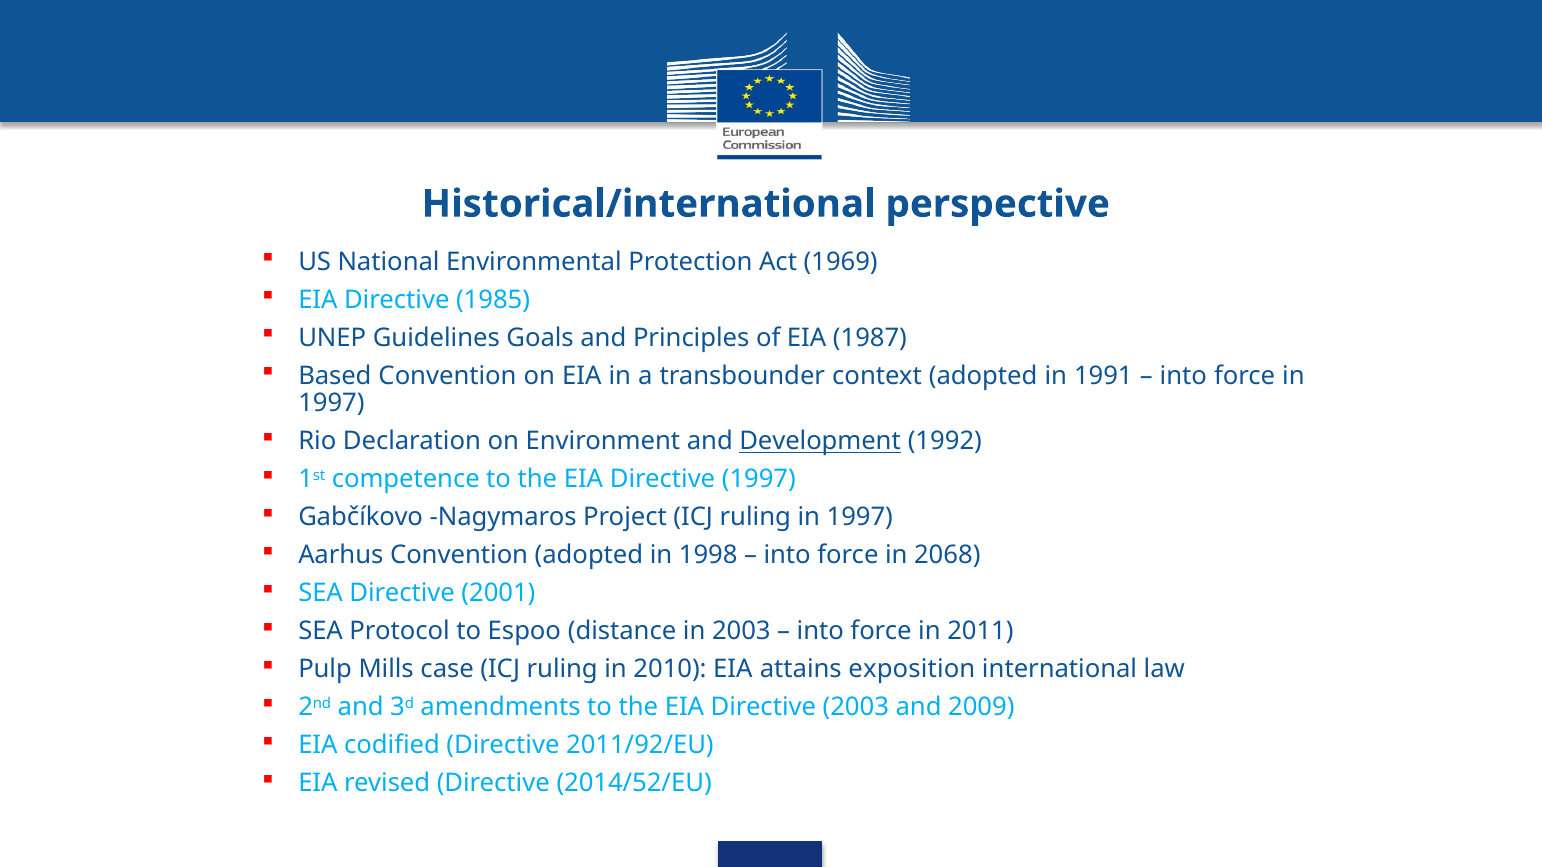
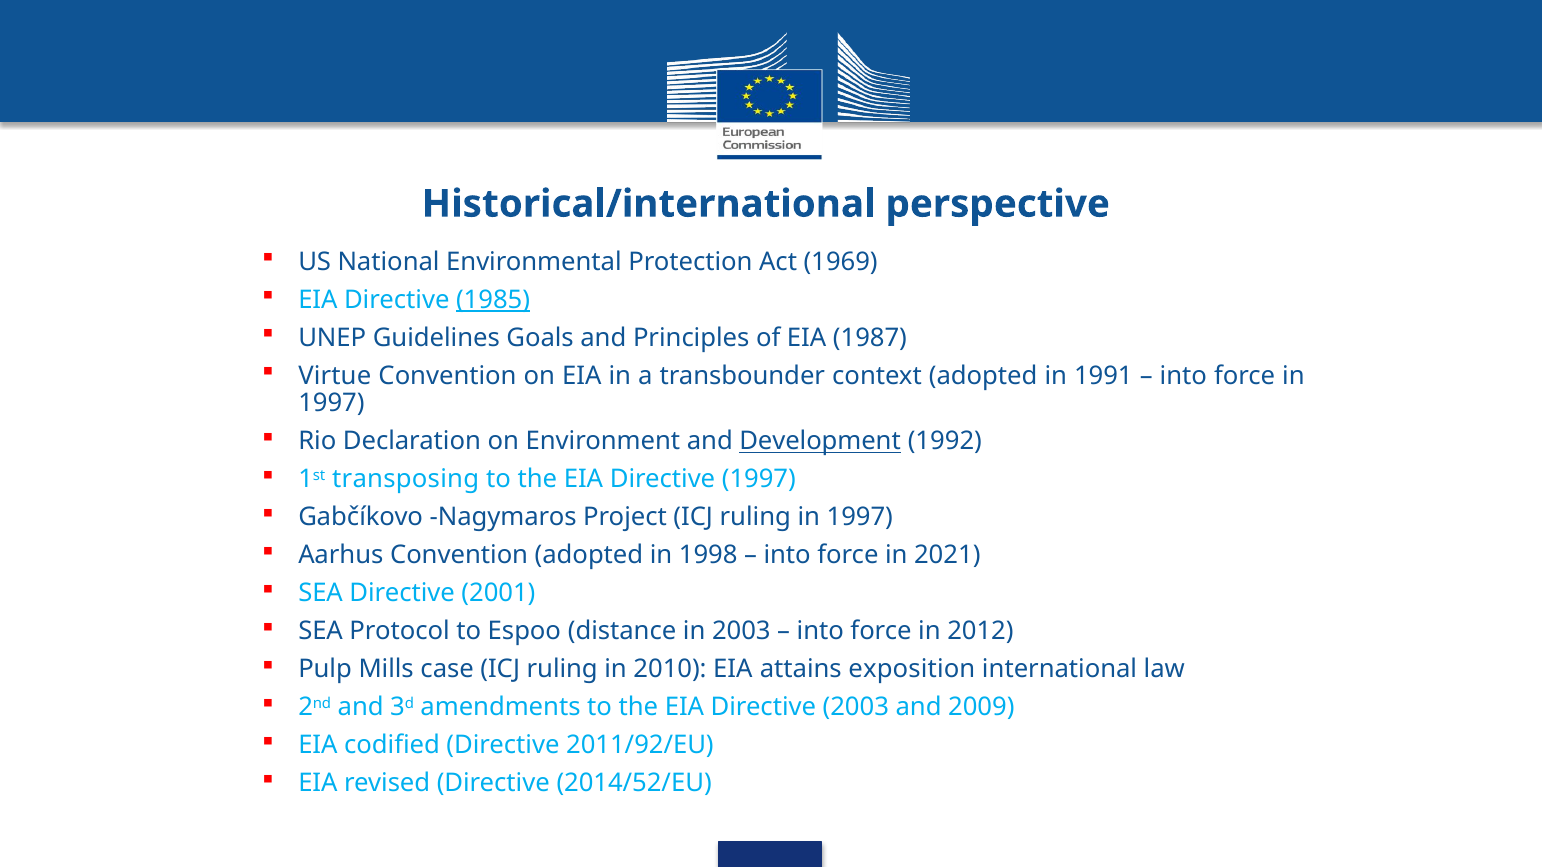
1985 underline: none -> present
Based: Based -> Virtue
competence: competence -> transposing
2068: 2068 -> 2021
2011: 2011 -> 2012
